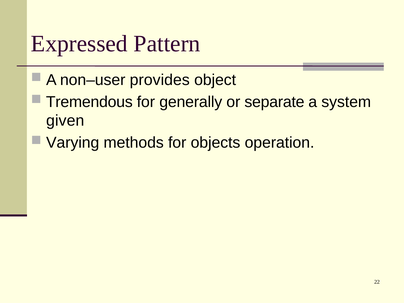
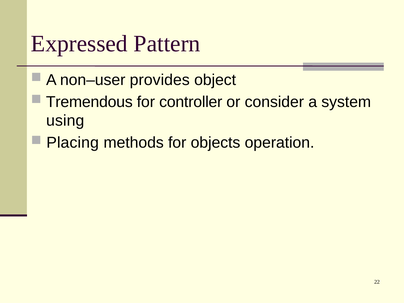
generally: generally -> controller
separate: separate -> consider
given: given -> using
Varying: Varying -> Placing
